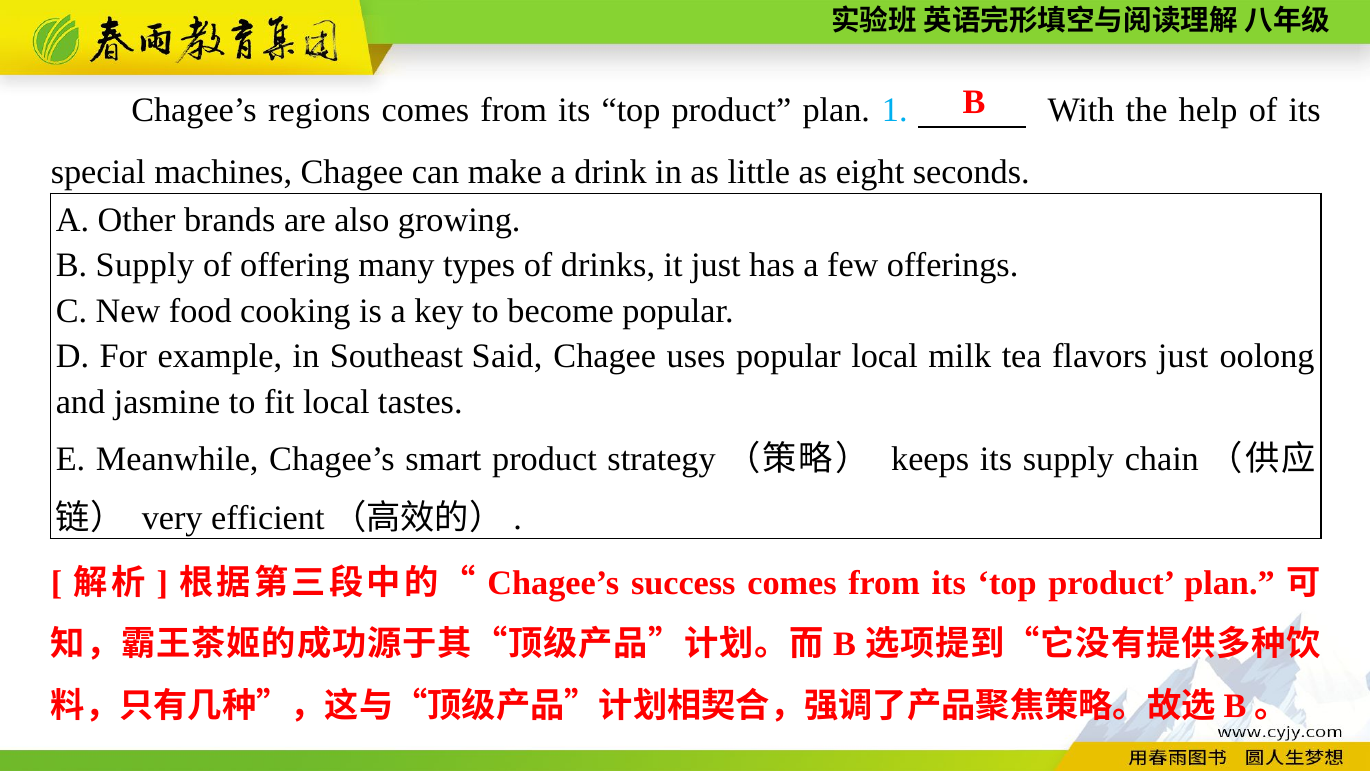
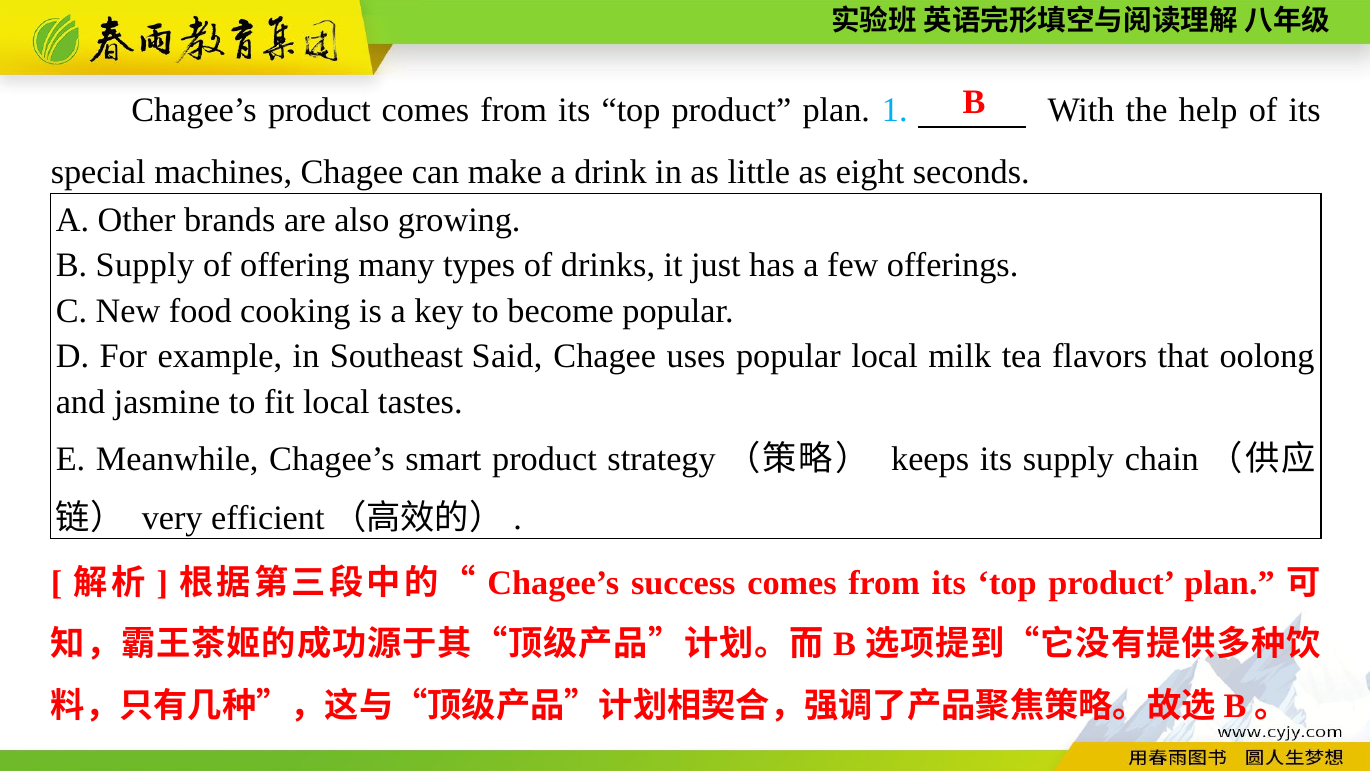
Chagee’s regions: regions -> product
flavors just: just -> that
